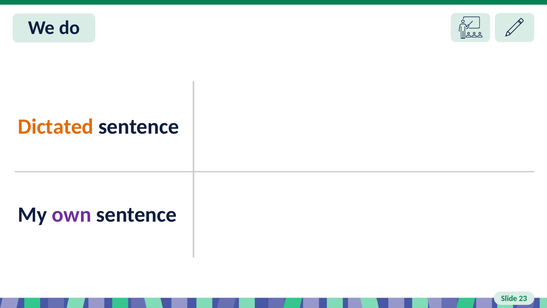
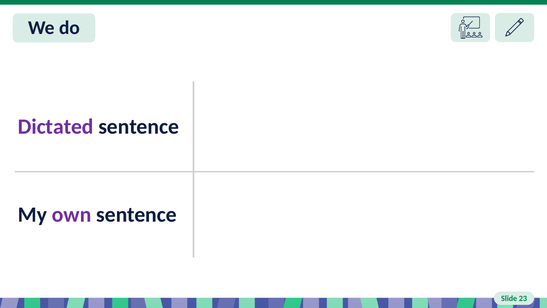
Dictated colour: orange -> purple
